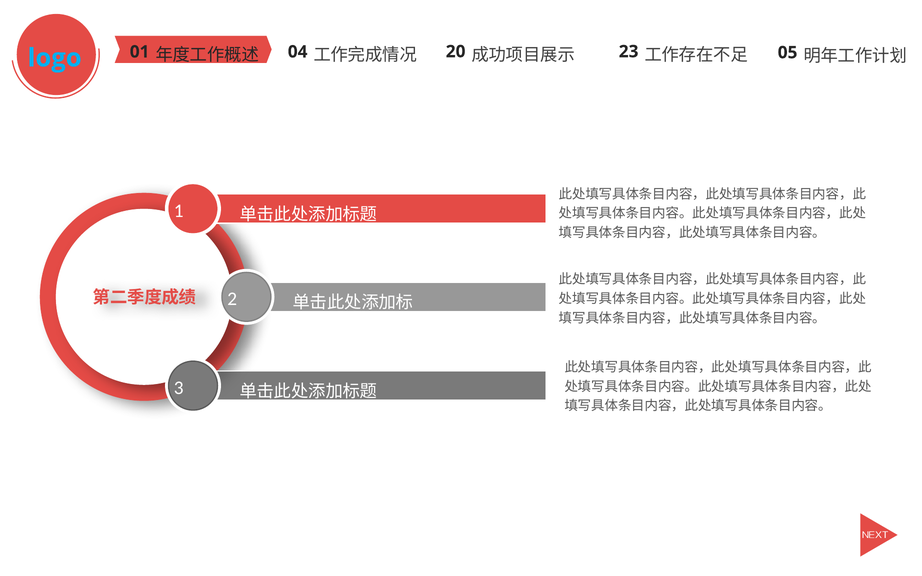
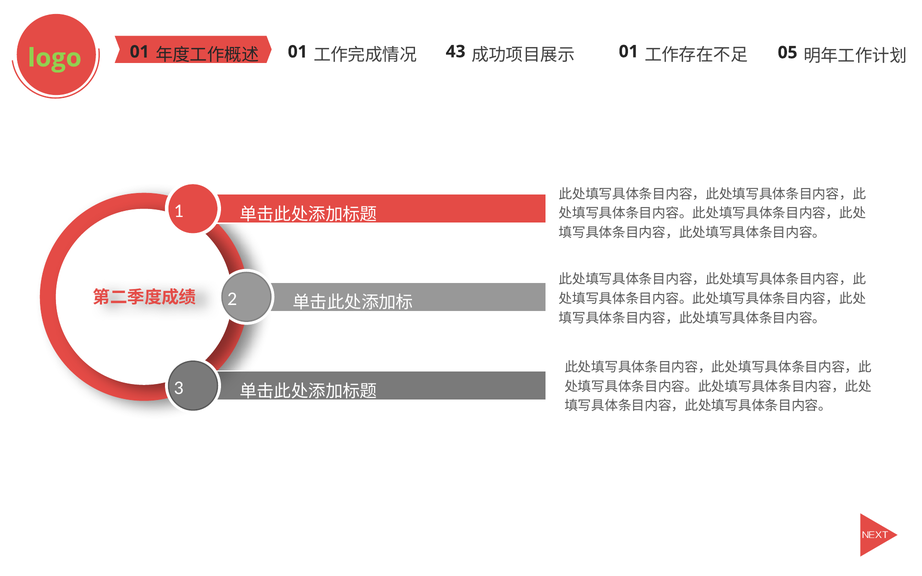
logo colour: light blue -> light green
04 at (298, 52): 04 -> 01
20: 20 -> 43
23 at (629, 52): 23 -> 01
